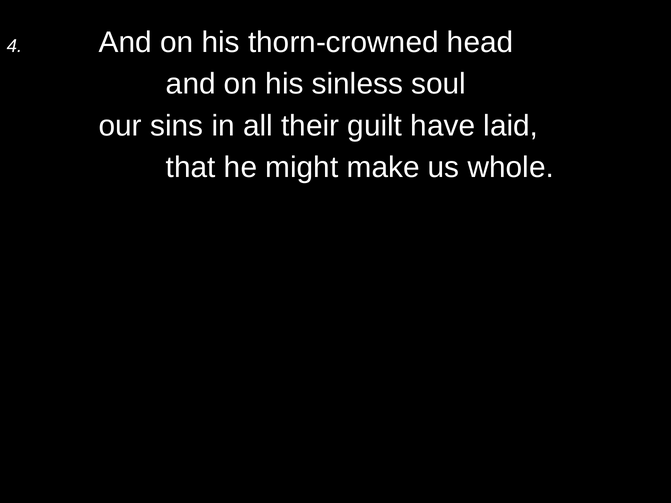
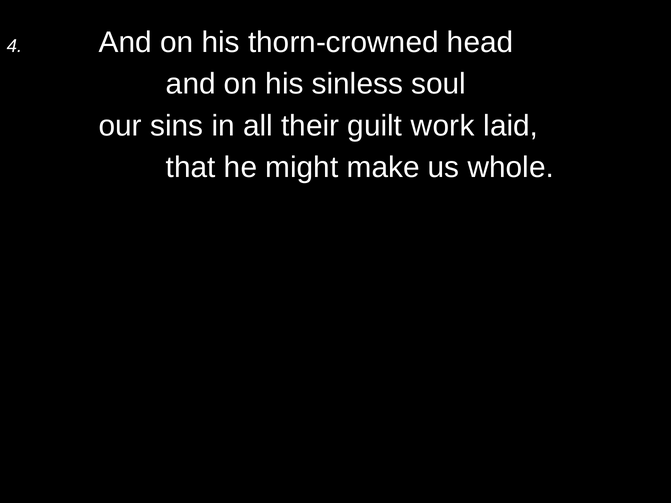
have: have -> work
